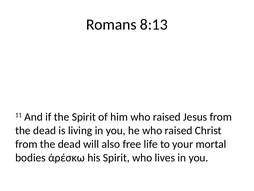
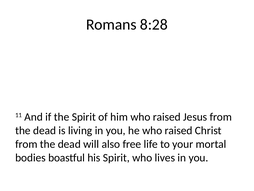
8:13: 8:13 -> 8:28
ἀρέσκω: ἀρέσκω -> boastful
